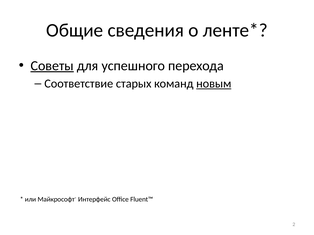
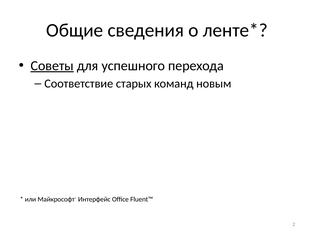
новым underline: present -> none
